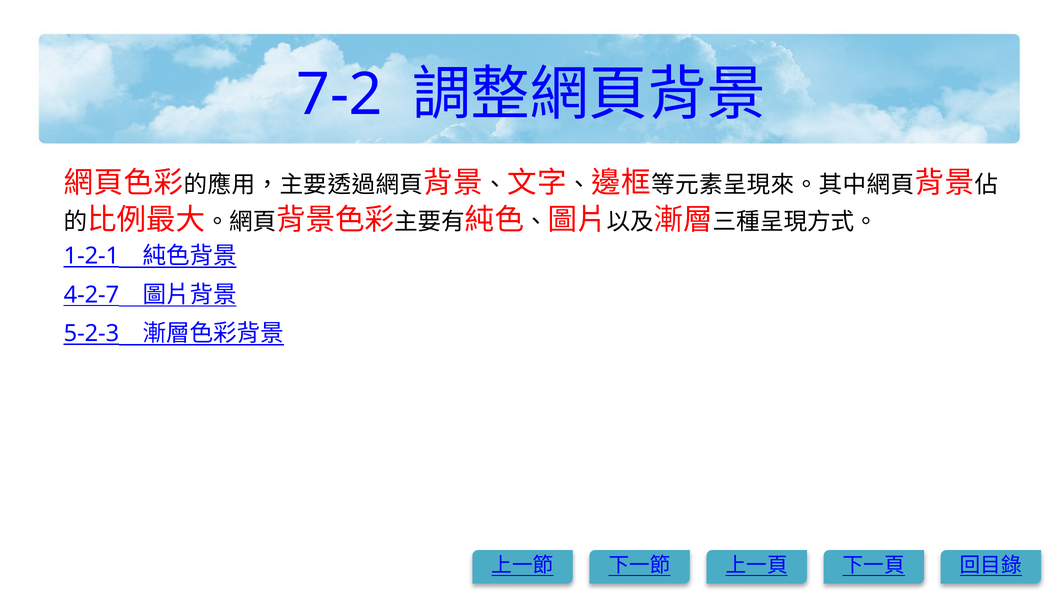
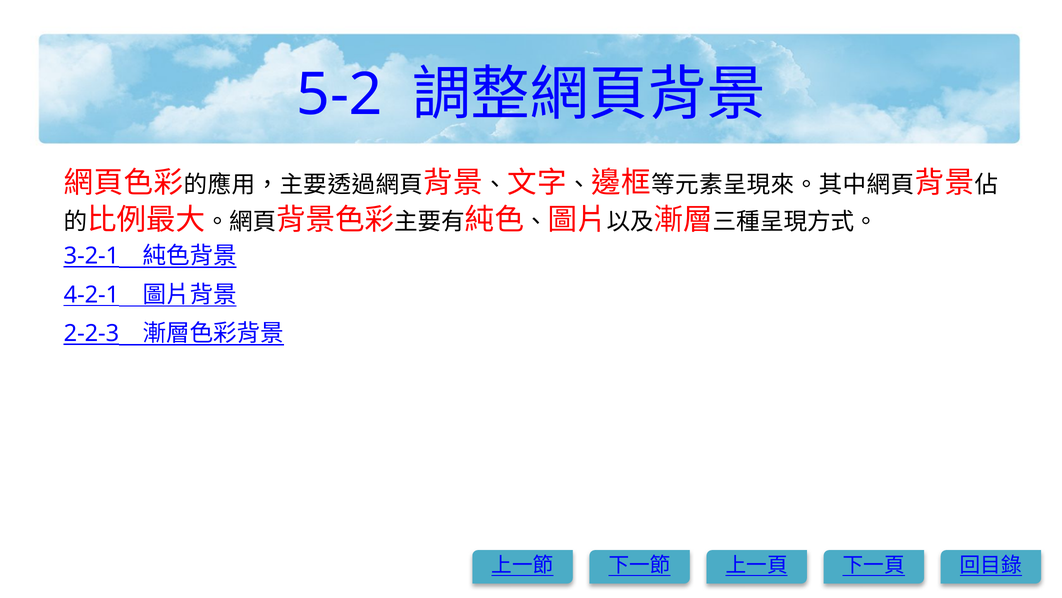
7-2: 7-2 -> 5-2
1-2-1: 1-2-1 -> 3-2-1
4-2-7: 4-2-7 -> 4-2-1
5-2-3: 5-2-3 -> 2-2-3
